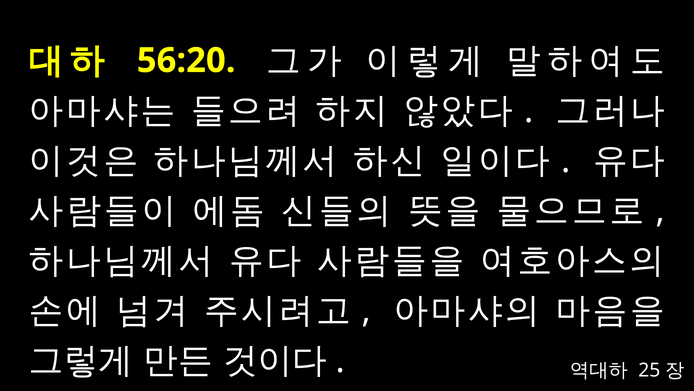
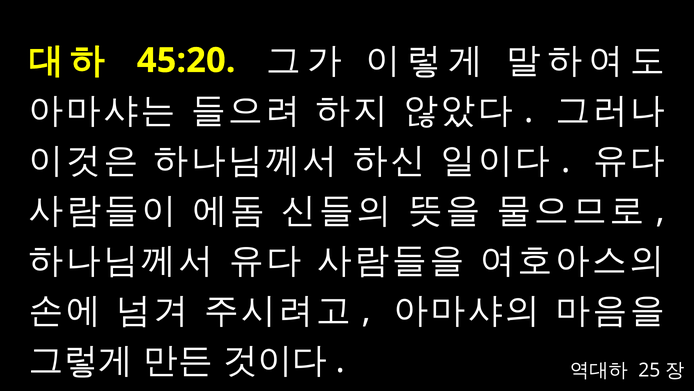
56:20: 56:20 -> 45:20
